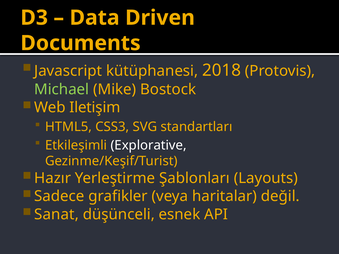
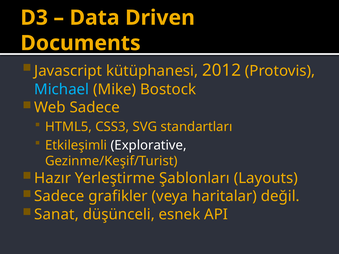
2018: 2018 -> 2012
Michael colour: light green -> light blue
Web Iletişim: Iletişim -> Sadece
